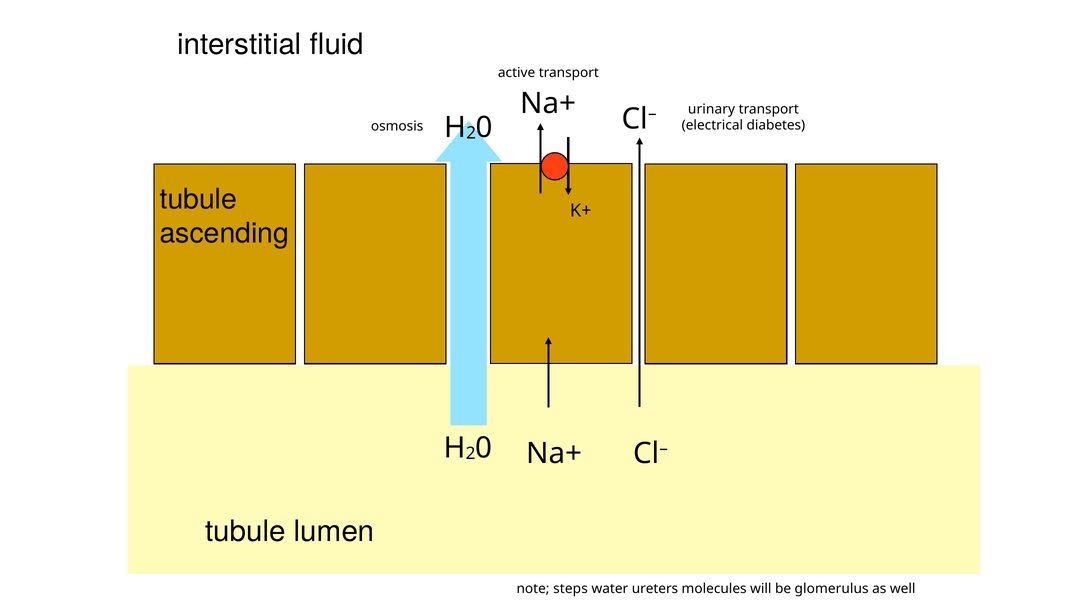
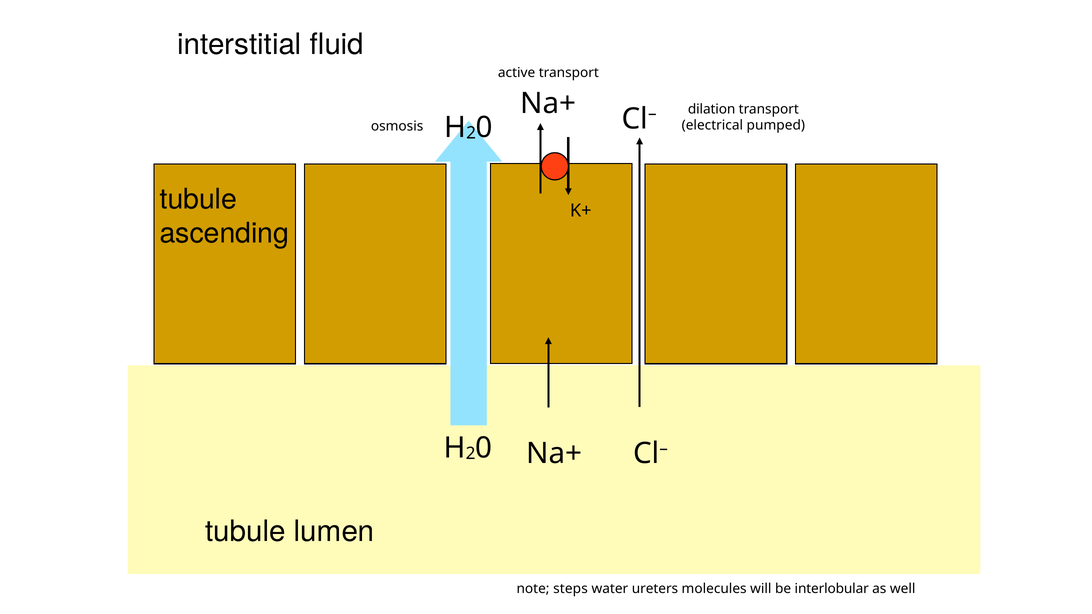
urinary: urinary -> dilation
diabetes: diabetes -> pumped
glomerulus: glomerulus -> interlobular
